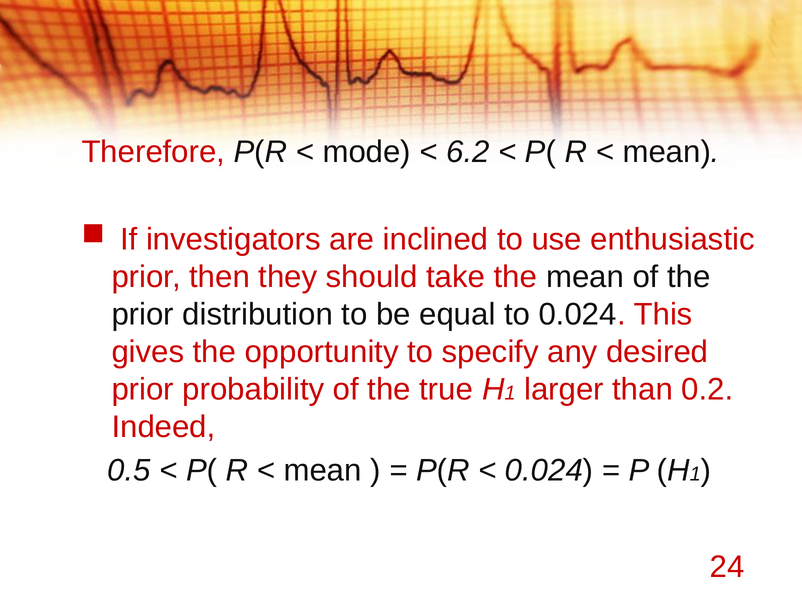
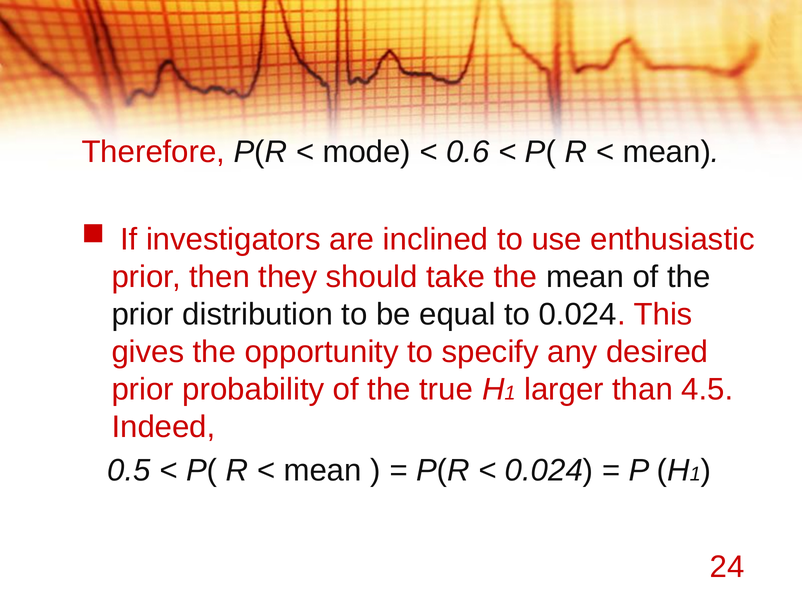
6.2: 6.2 -> 0.6
0.2: 0.2 -> 4.5
